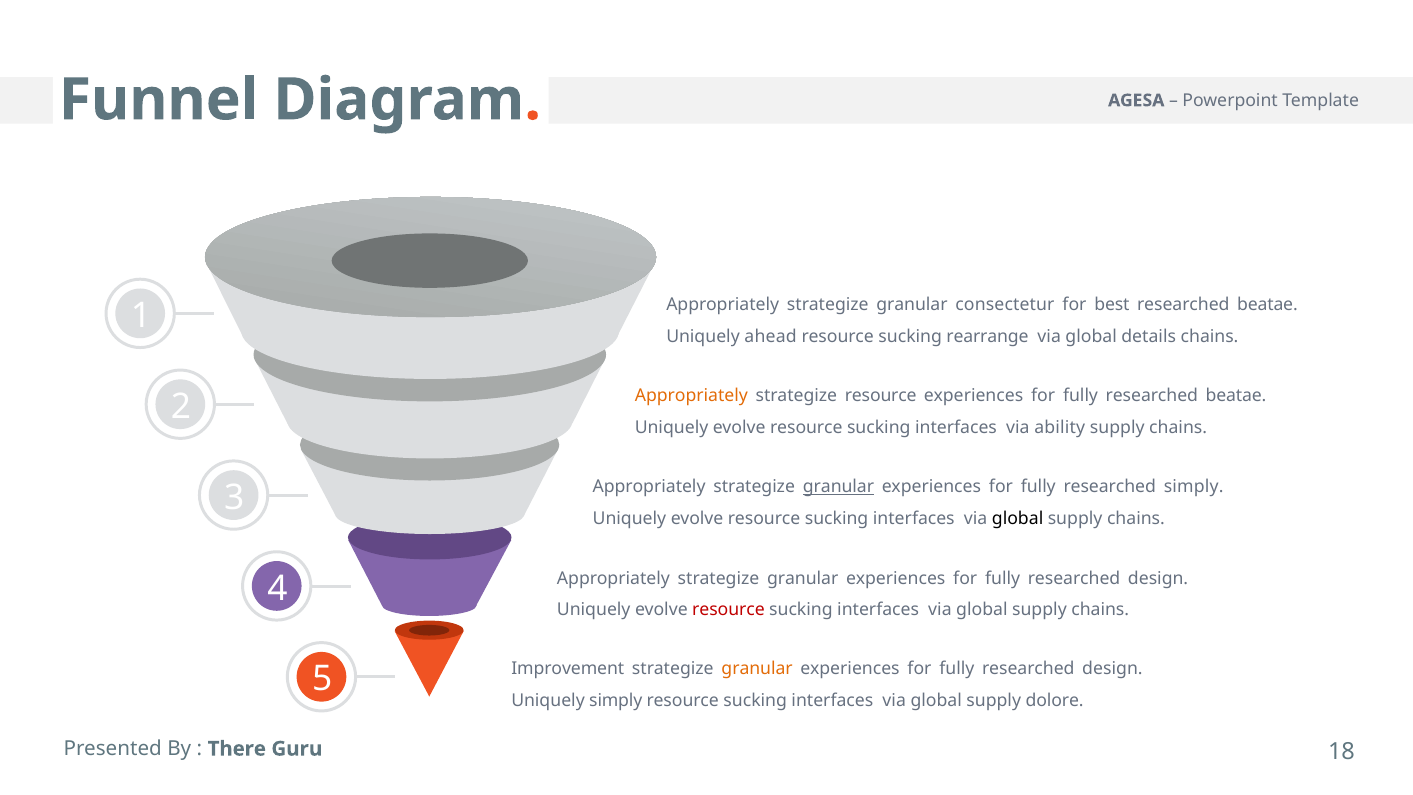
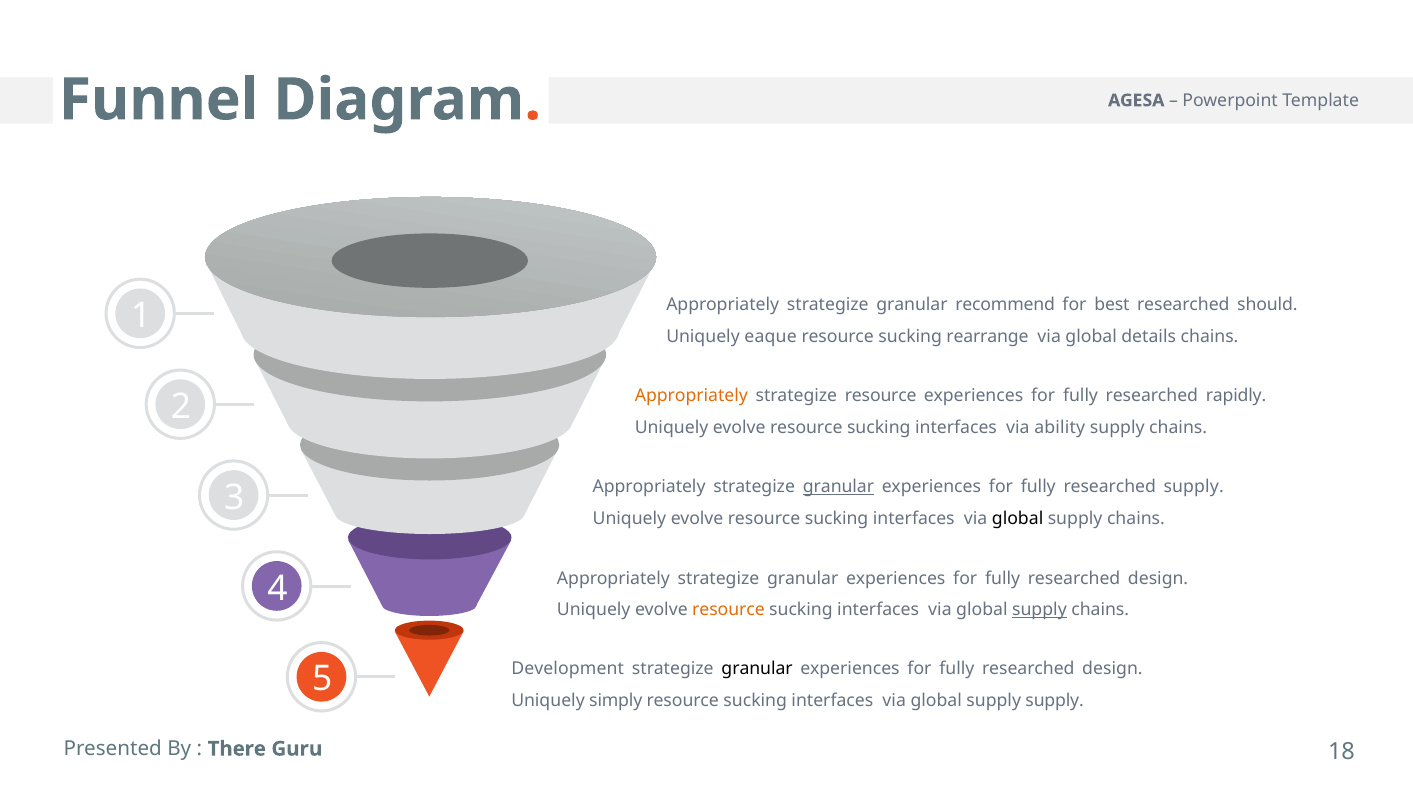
consectetur: consectetur -> recommend
beatae at (1267, 305): beatae -> should
ahead: ahead -> eaque
fully researched beatae: beatae -> rapidly
researched simply: simply -> supply
resource at (728, 610) colour: red -> orange
supply at (1039, 610) underline: none -> present
Improvement: Improvement -> Development
granular at (757, 668) colour: orange -> black
supply dolore: dolore -> supply
